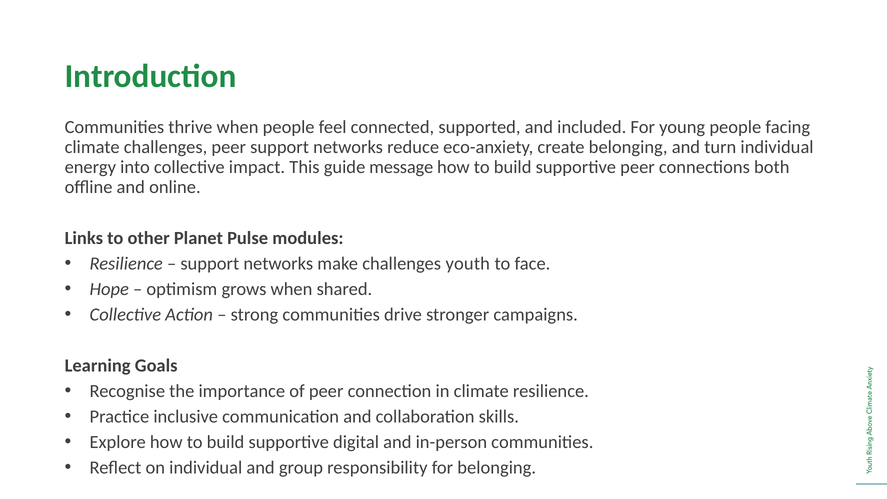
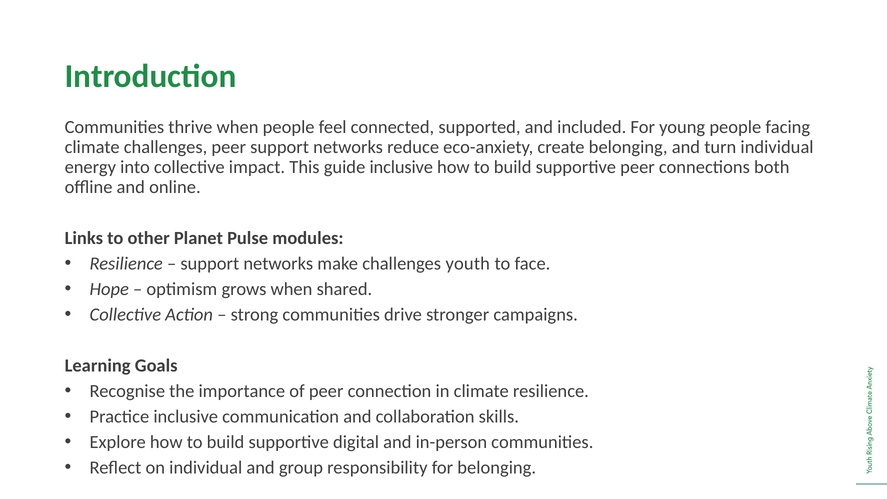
guide message: message -> inclusive
